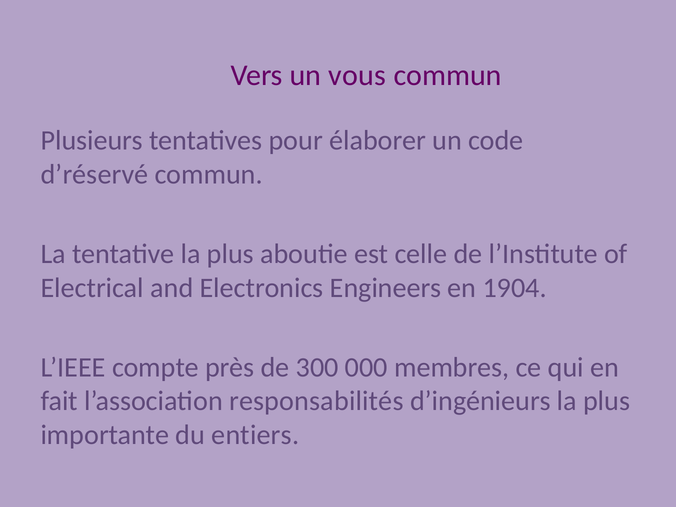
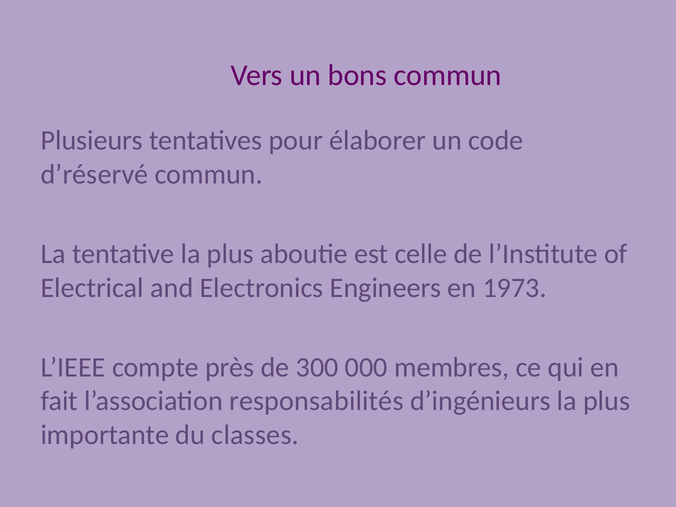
vous: vous -> bons
1904: 1904 -> 1973
entiers: entiers -> classes
